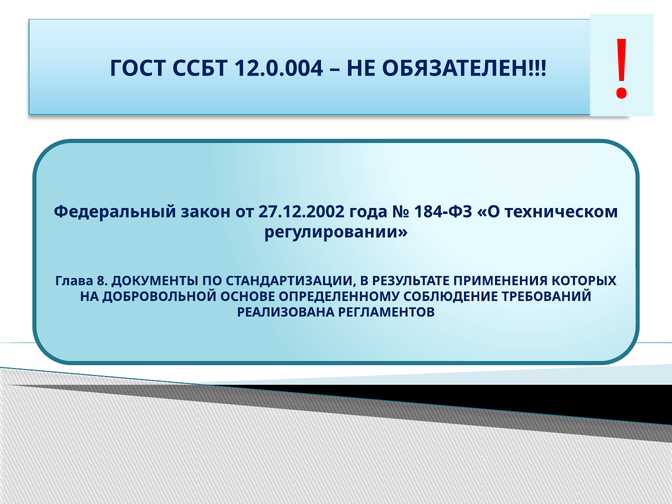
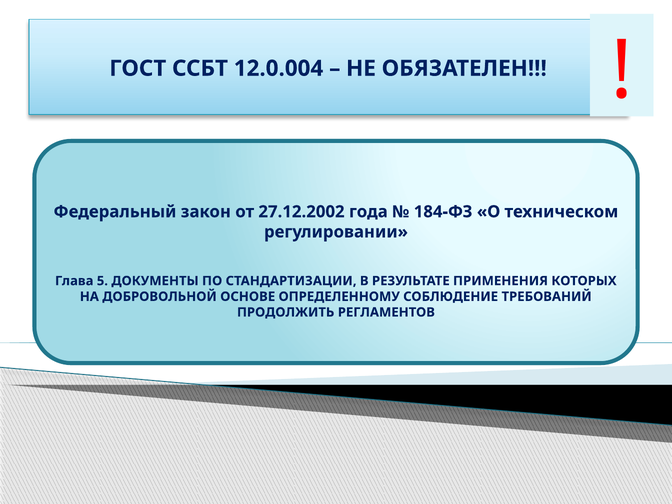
8: 8 -> 5
РЕАЛИЗОВАНА: РЕАЛИЗОВАНА -> ПРОДОЛЖИТЬ
